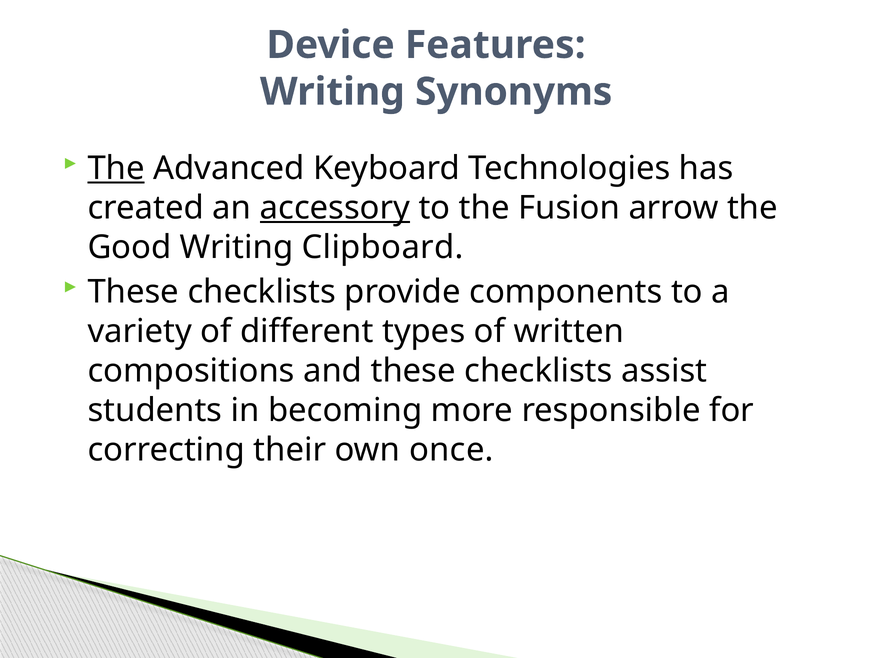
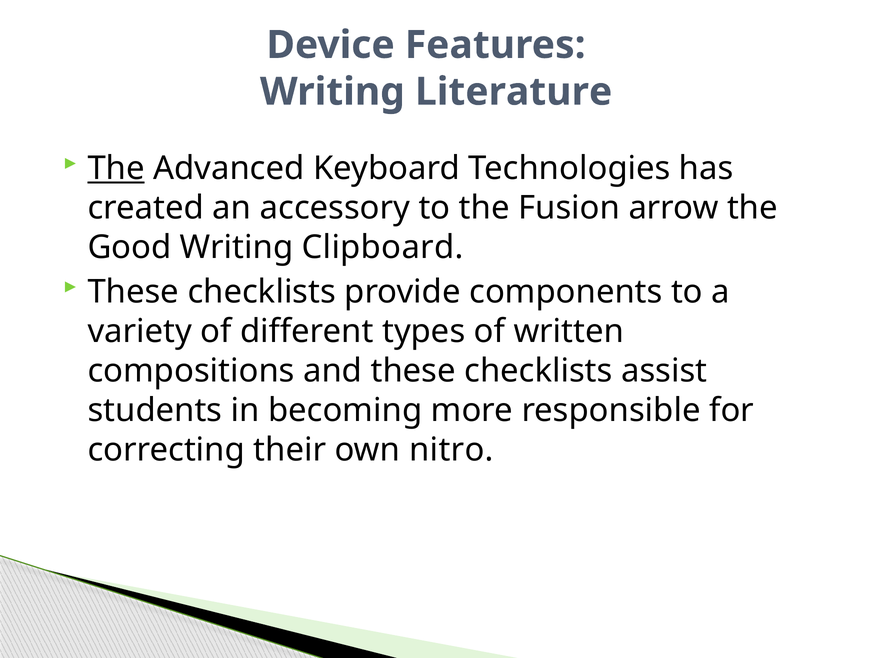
Synonyms: Synonyms -> Literature
accessory underline: present -> none
once: once -> nitro
